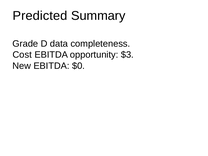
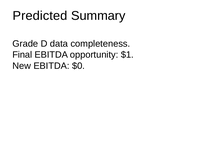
Cost: Cost -> Final
$3: $3 -> $1
